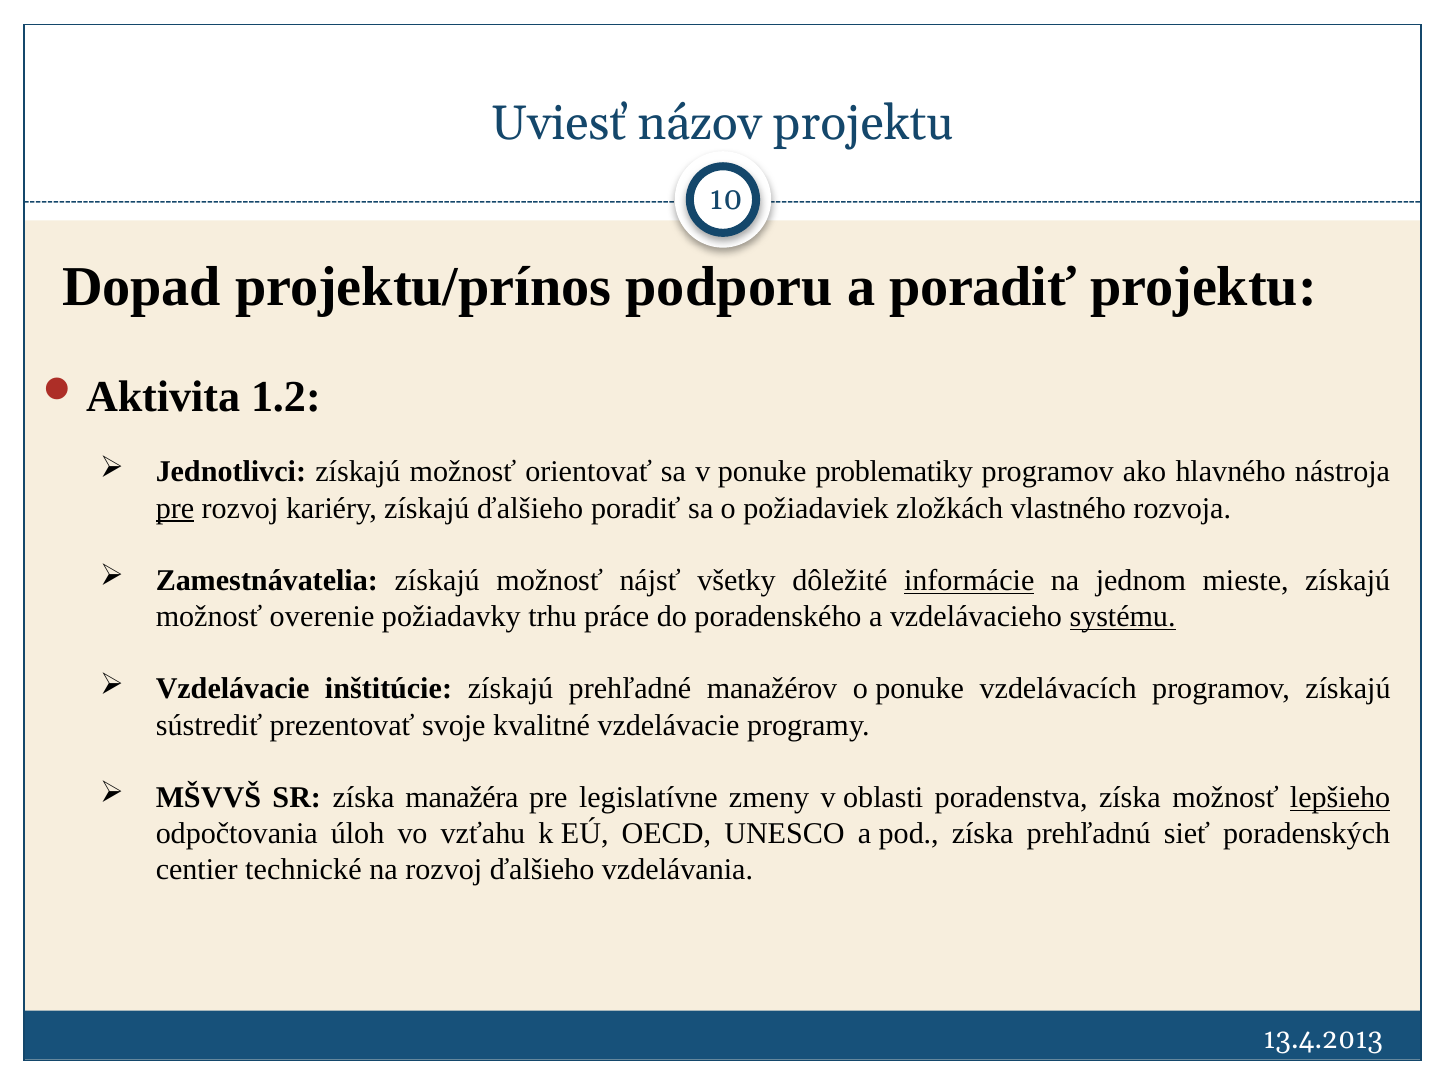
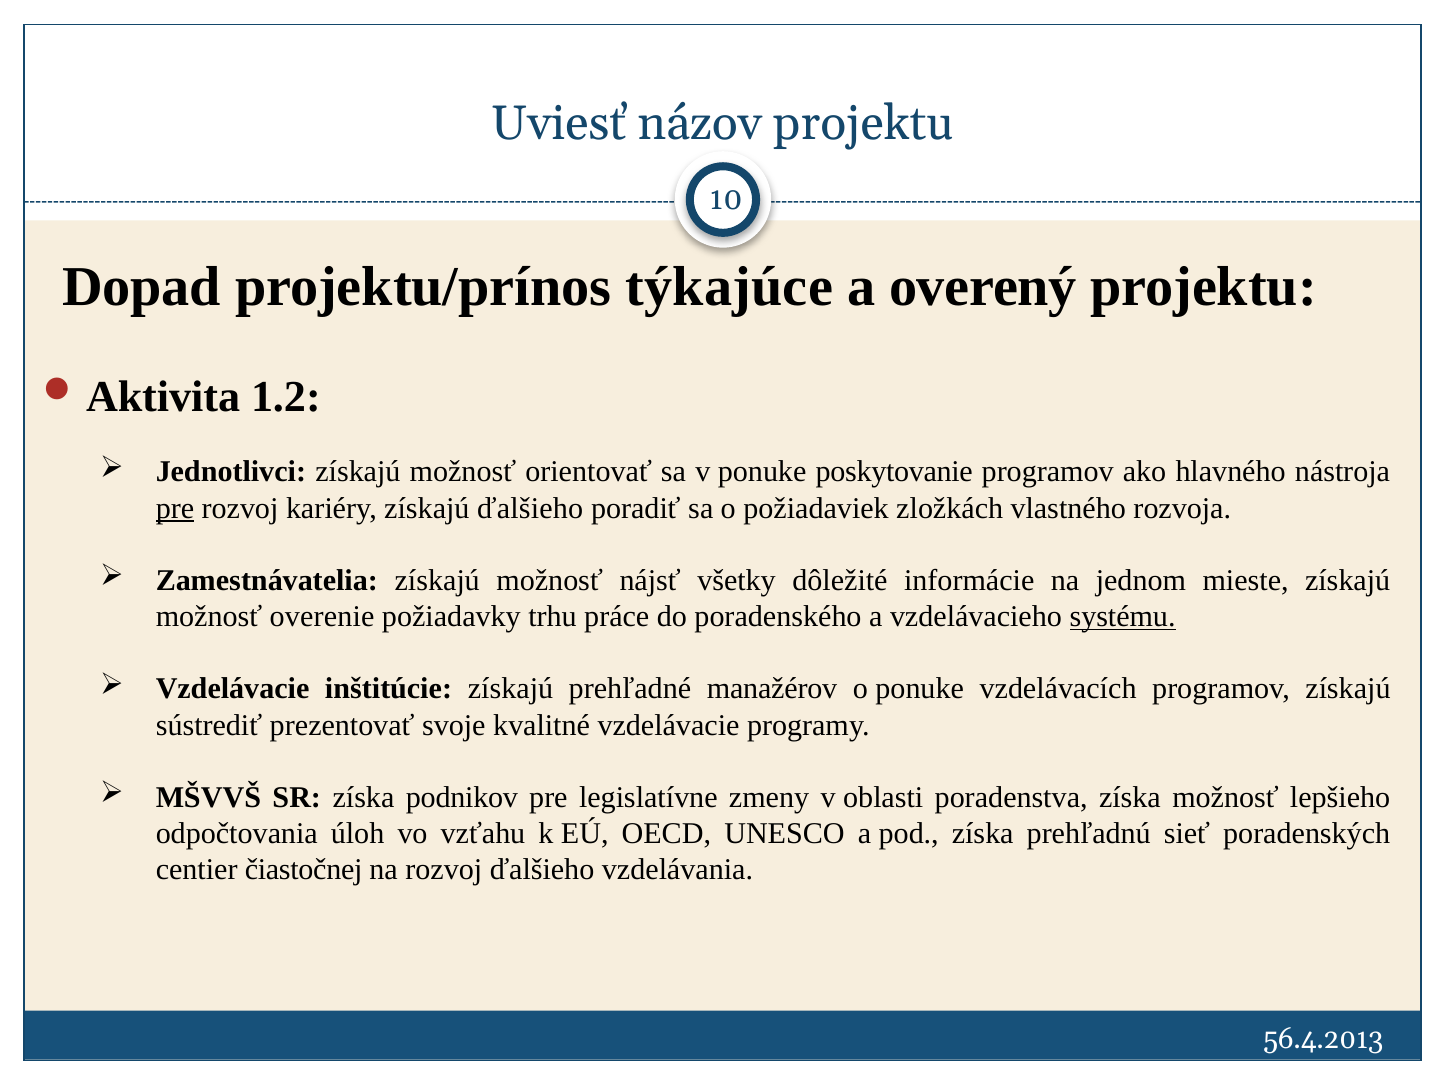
podporu: podporu -> týkajúce
a poradiť: poradiť -> overený
problematiky: problematiky -> poskytovanie
informácie underline: present -> none
manažéra: manažéra -> podnikov
lepšieho underline: present -> none
technické: technické -> čiastočnej
13.4.2013: 13.4.2013 -> 56.4.2013
